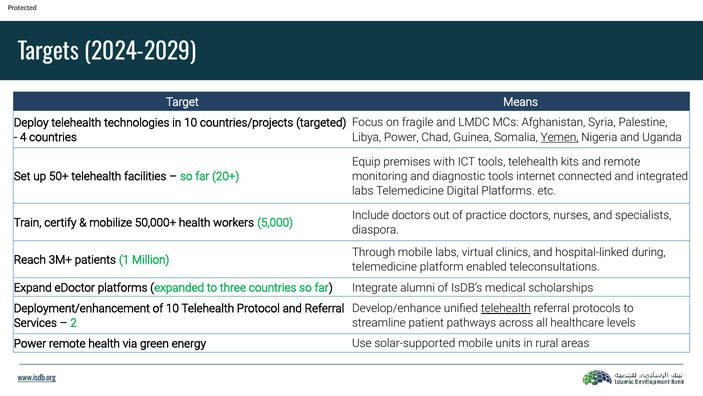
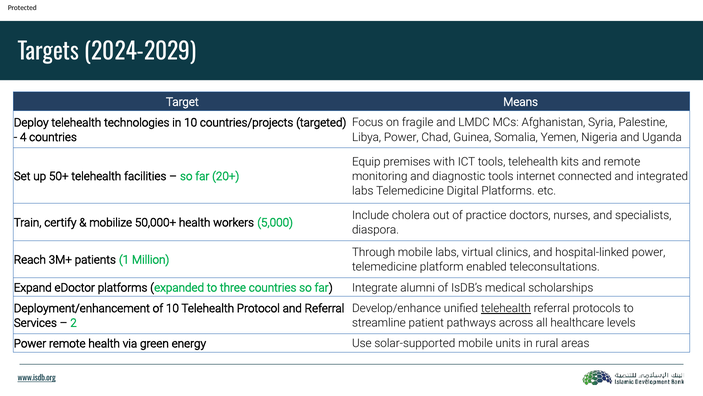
Yemen underline: present -> none
Include doctors: doctors -> cholera
hospital-linked during: during -> power
